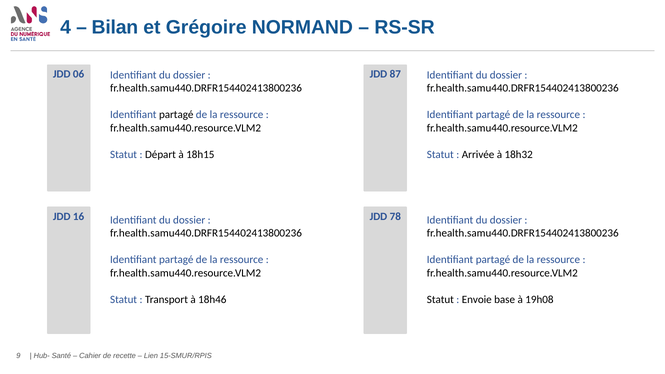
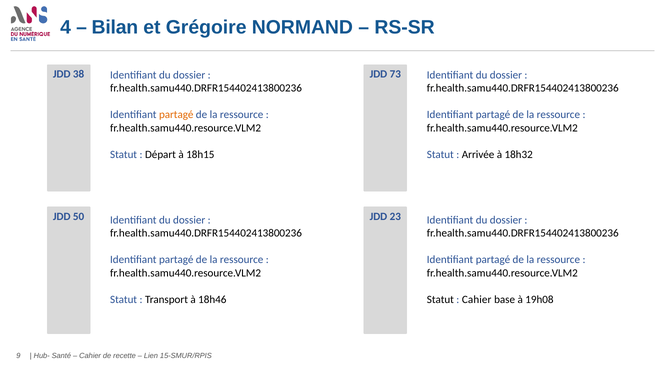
06: 06 -> 38
87: 87 -> 73
partagé at (176, 115) colour: black -> orange
16: 16 -> 50
78: 78 -> 23
Envoie at (477, 300): Envoie -> Cahier
